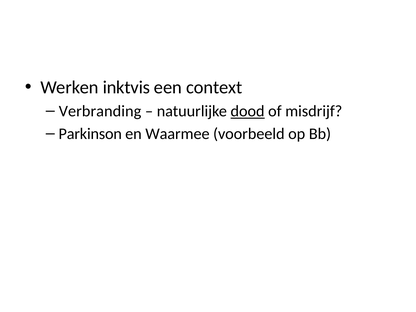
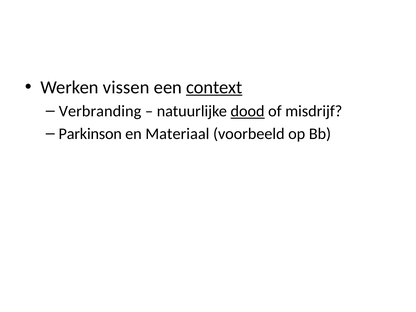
inktvis: inktvis -> vissen
context underline: none -> present
Waarmee: Waarmee -> Materiaal
